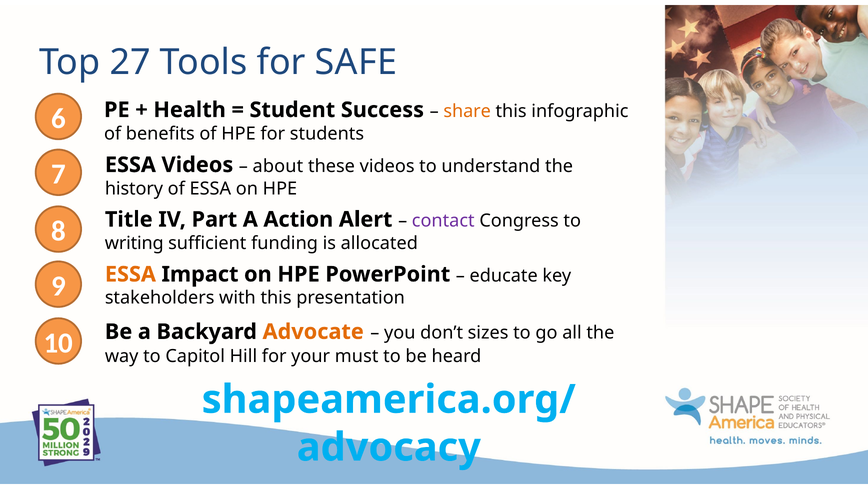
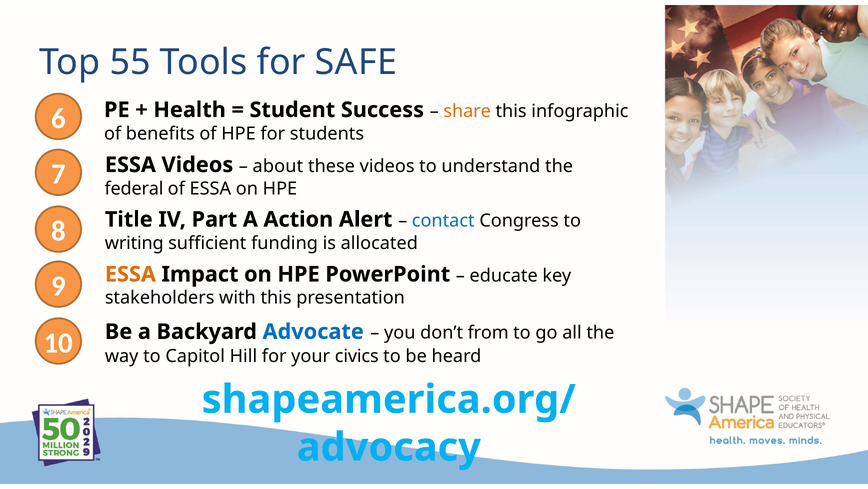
27: 27 -> 55
history: history -> federal
contact colour: purple -> blue
Advocate colour: orange -> blue
sizes: sizes -> from
must: must -> civics
